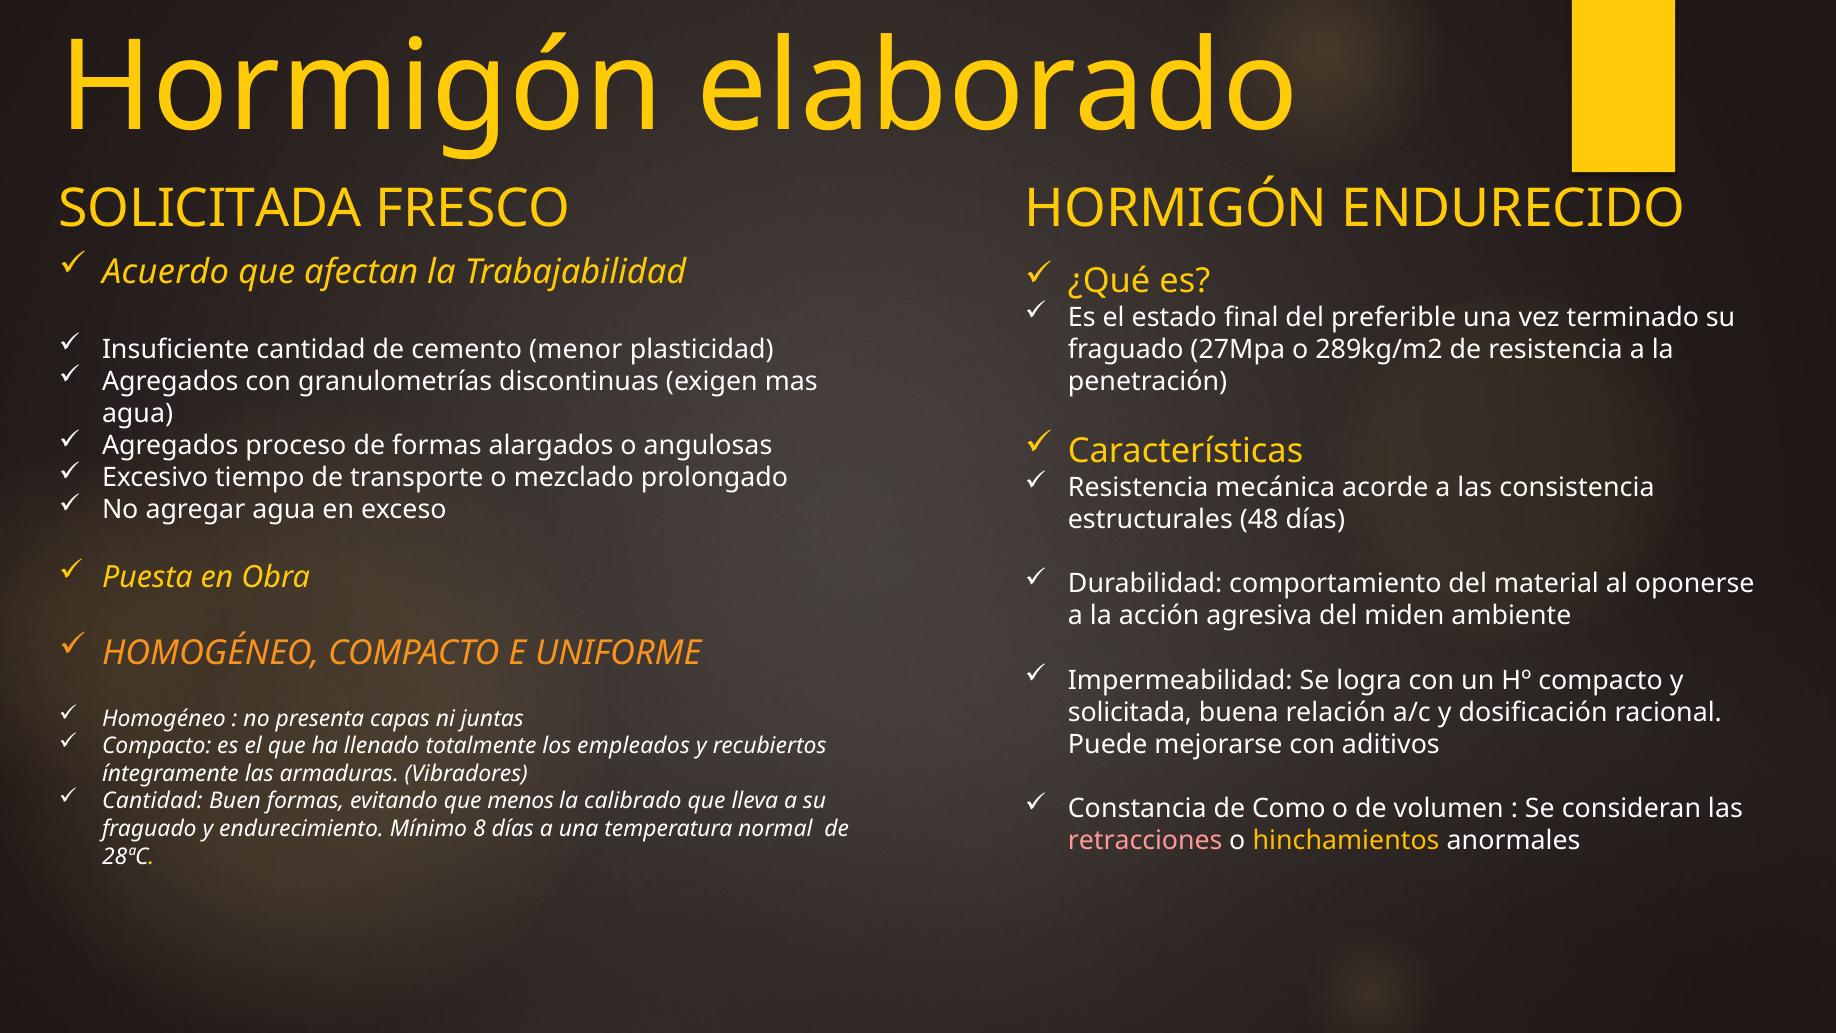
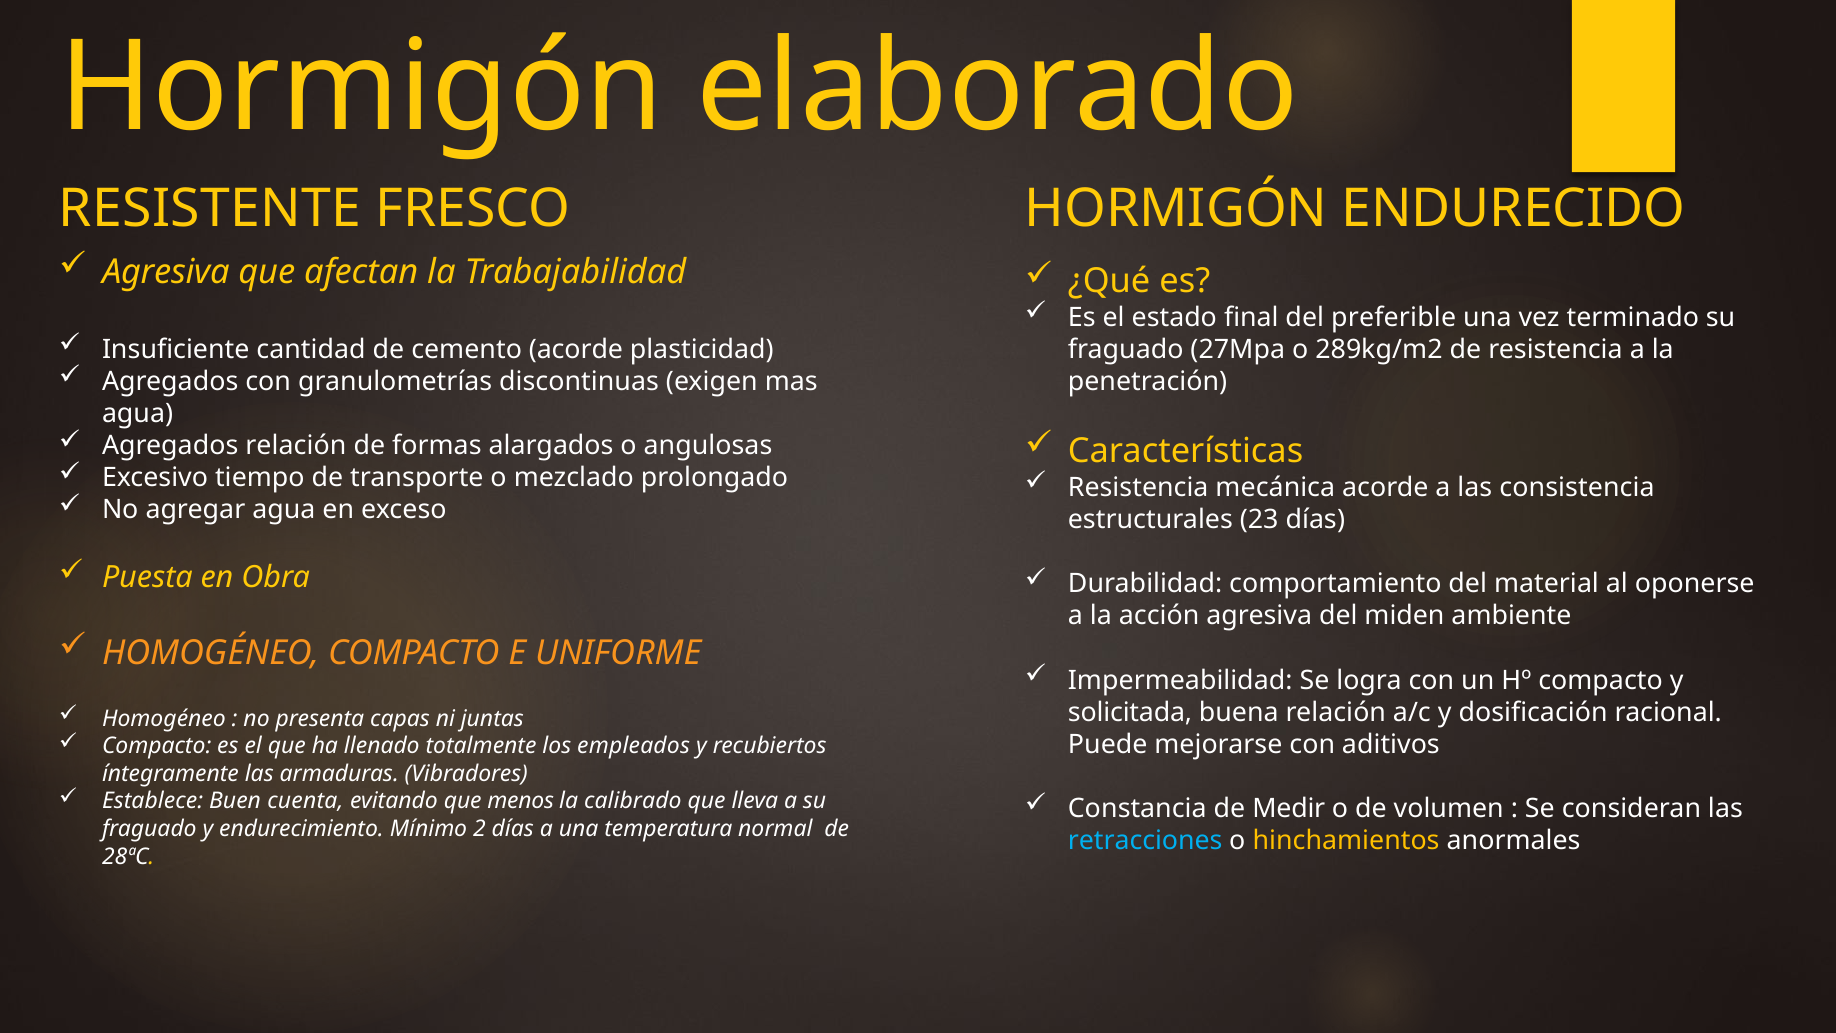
SOLICITADA at (211, 208): SOLICITADA -> RESISTENTE
Acuerdo at (166, 272): Acuerdo -> Agresiva
cemento menor: menor -> acorde
Agregados proceso: proceso -> relación
48: 48 -> 23
Cantidad at (153, 801): Cantidad -> Establece
Buen formas: formas -> cuenta
Como: Como -> Medir
8: 8 -> 2
retracciones colour: pink -> light blue
